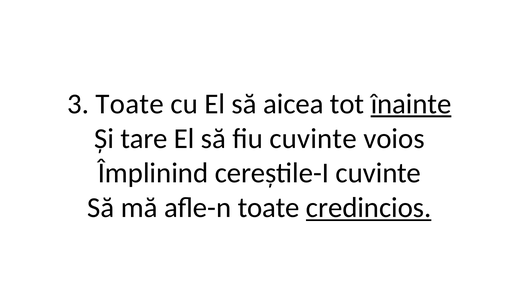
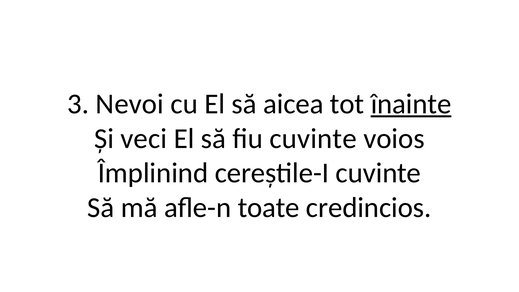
3 Toate: Toate -> Nevoi
tare: tare -> veci
credincios underline: present -> none
